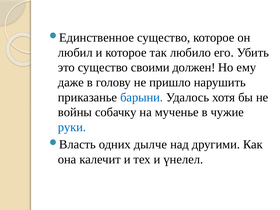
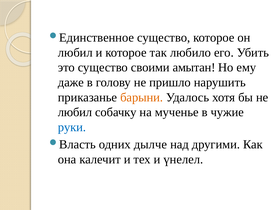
должен: должен -> амытан
барыни colour: blue -> orange
войны at (75, 112): войны -> любил
